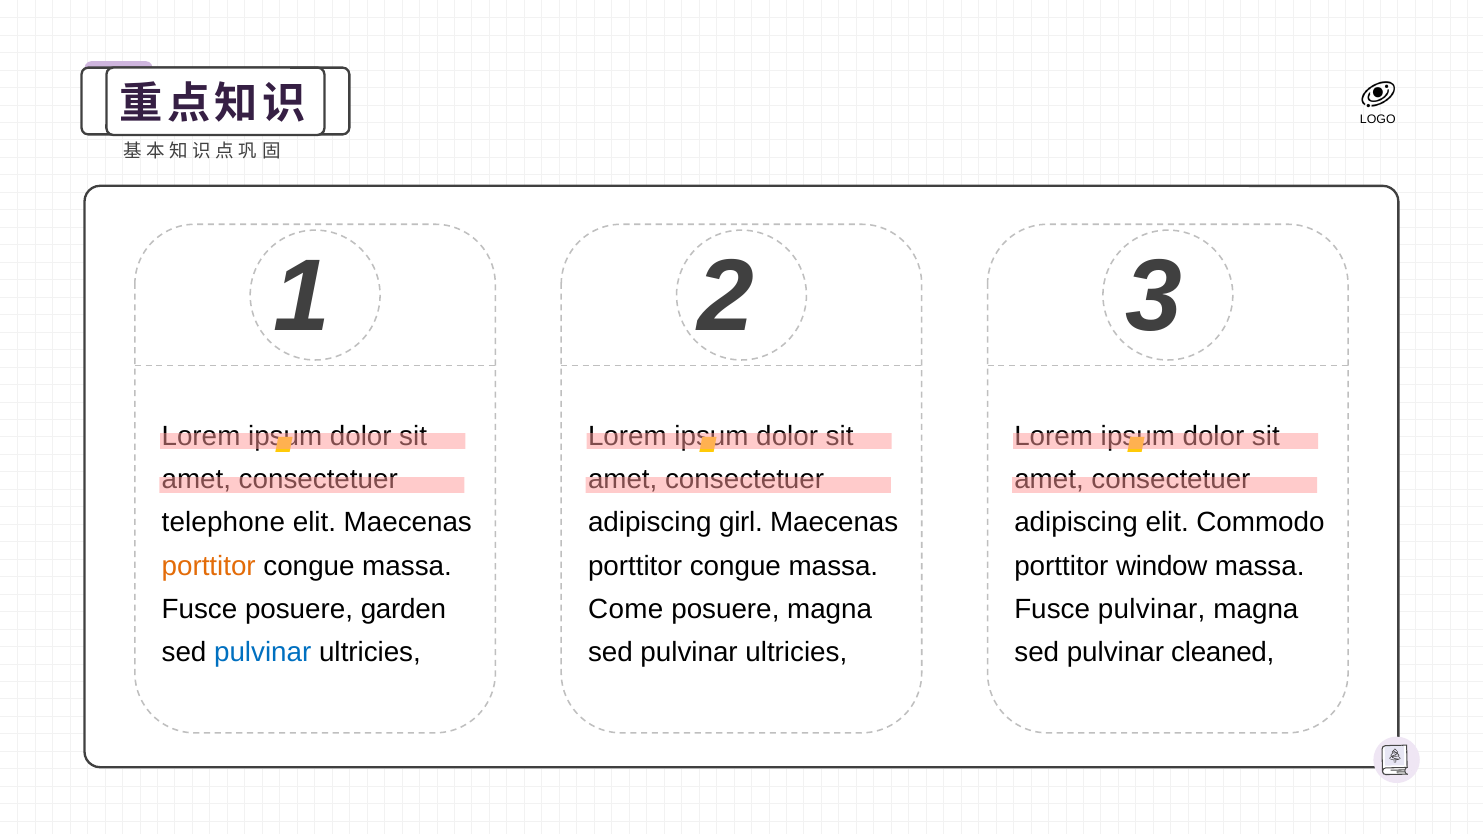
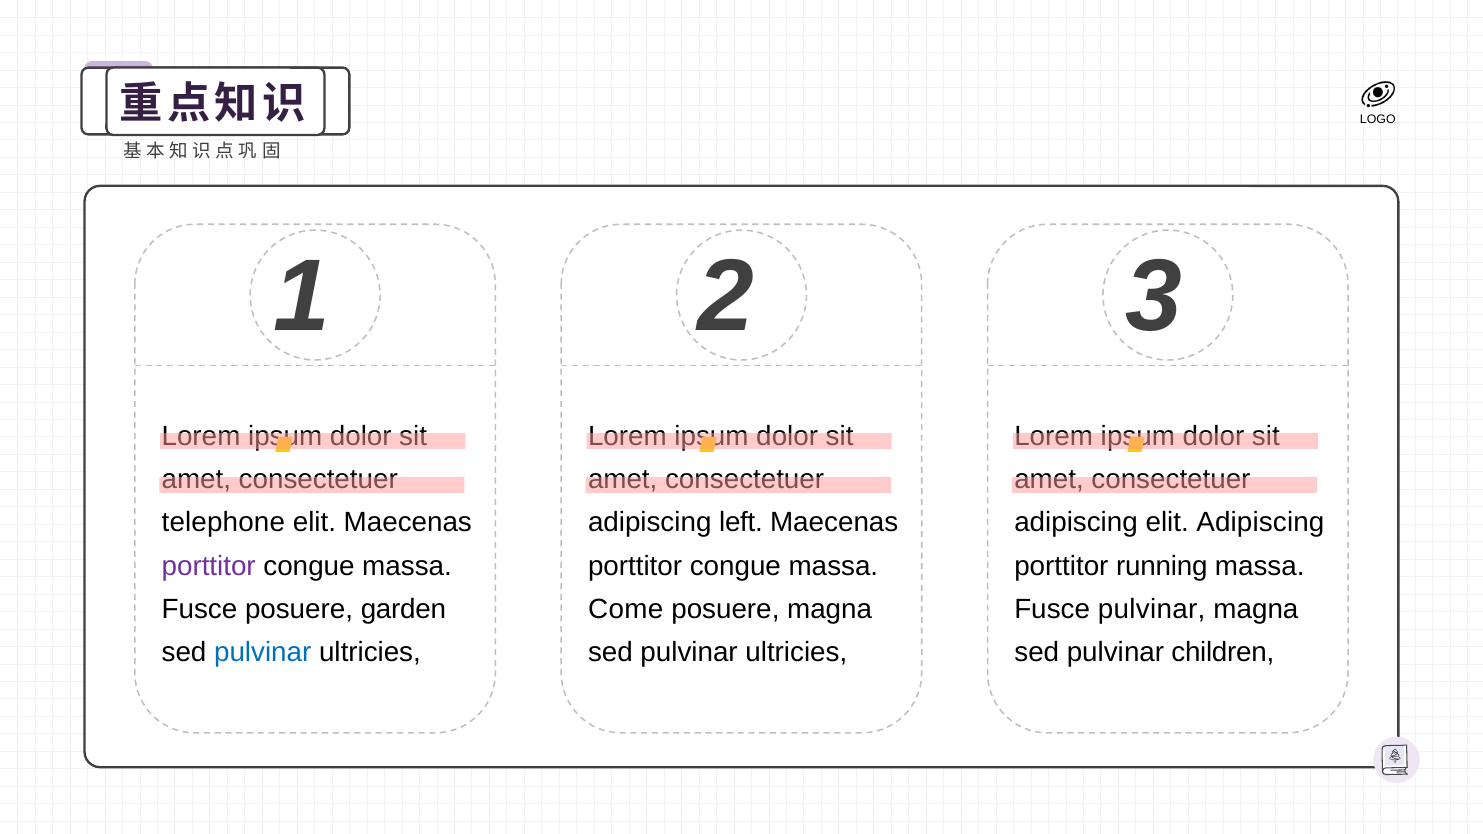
girl: girl -> left
elit Commodo: Commodo -> Adipiscing
porttitor at (209, 566) colour: orange -> purple
window: window -> running
cleaned: cleaned -> children
